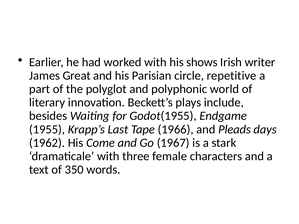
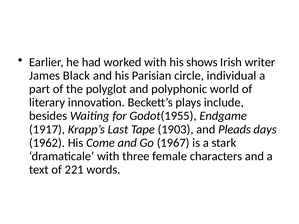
Great: Great -> Black
repetitive: repetitive -> individual
1955: 1955 -> 1917
1966: 1966 -> 1903
350: 350 -> 221
